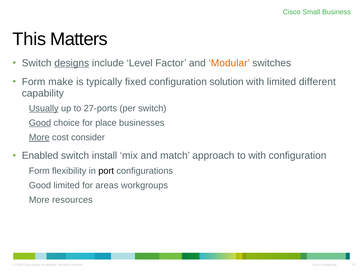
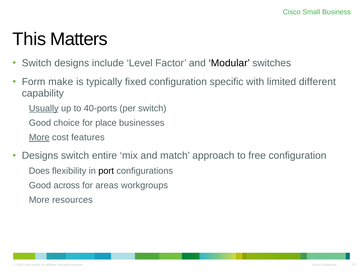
designs at (72, 63) underline: present -> none
Modular colour: orange -> black
solution: solution -> specific
27-ports: 27-ports -> 40-ports
Good at (40, 123) underline: present -> none
consider: consider -> features
Enabled at (40, 156): Enabled -> Designs
install: install -> entire
to with: with -> free
Form at (39, 171): Form -> Does
Good limited: limited -> across
